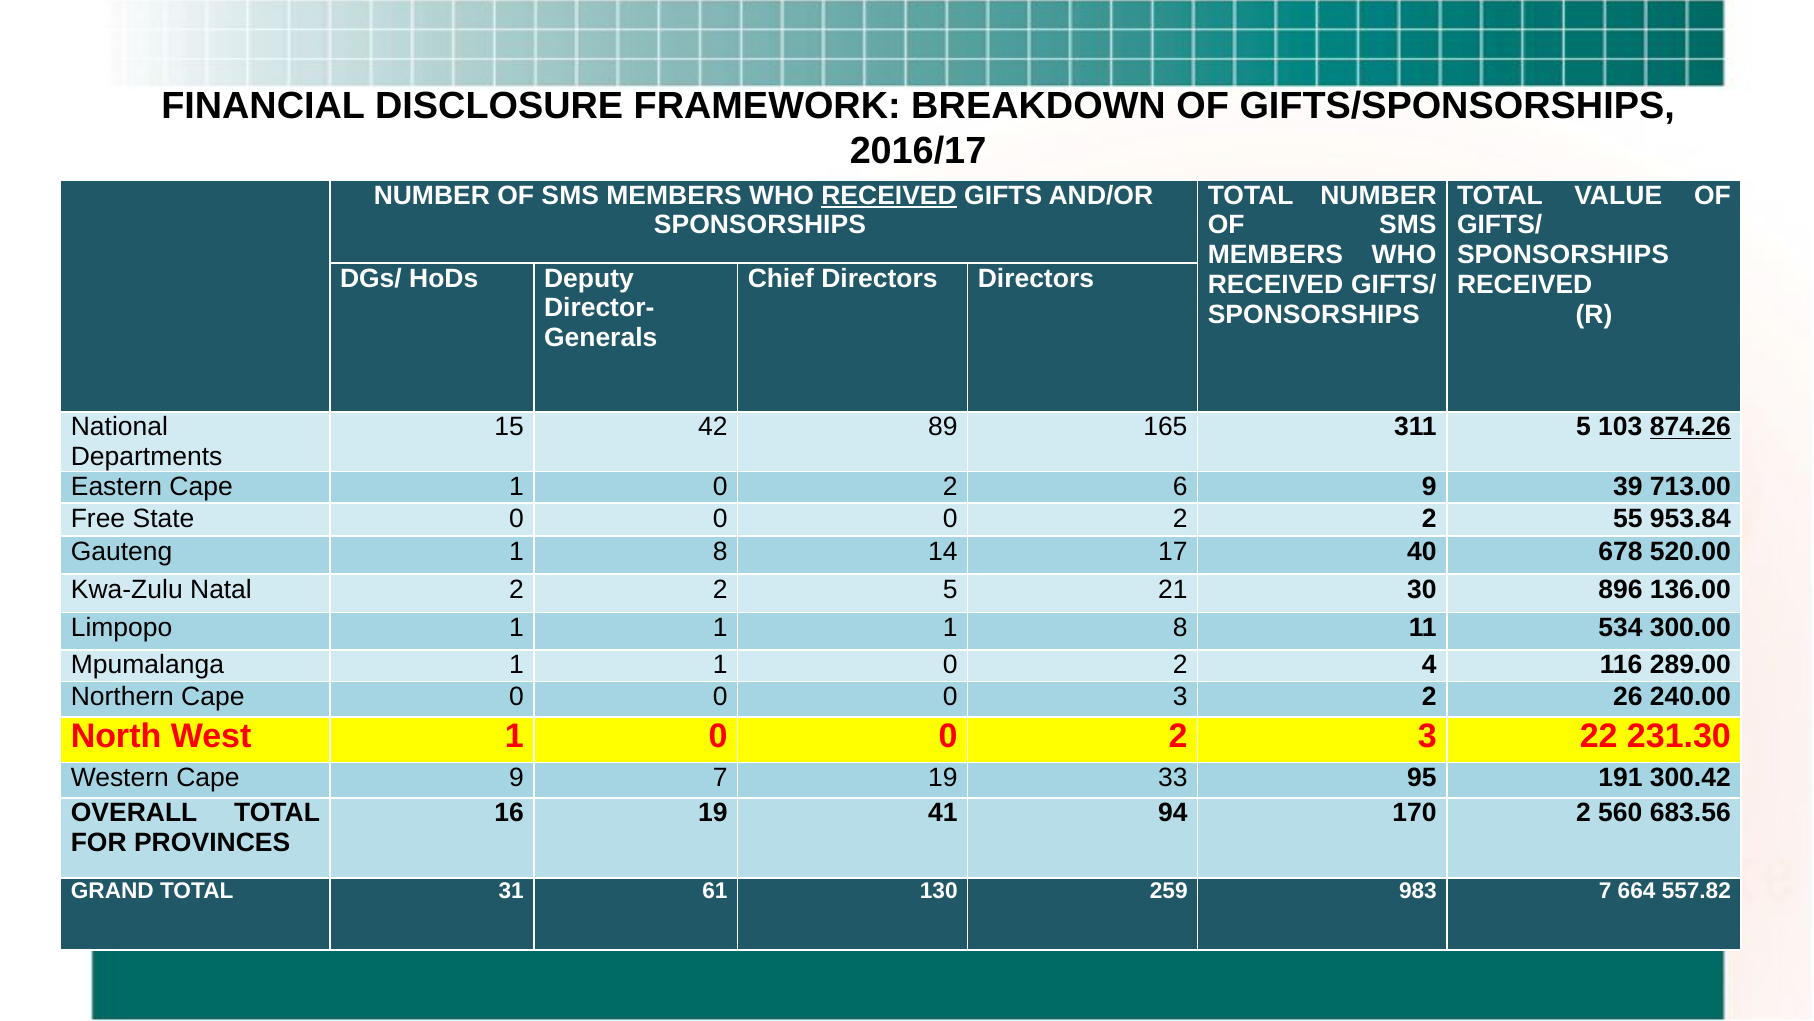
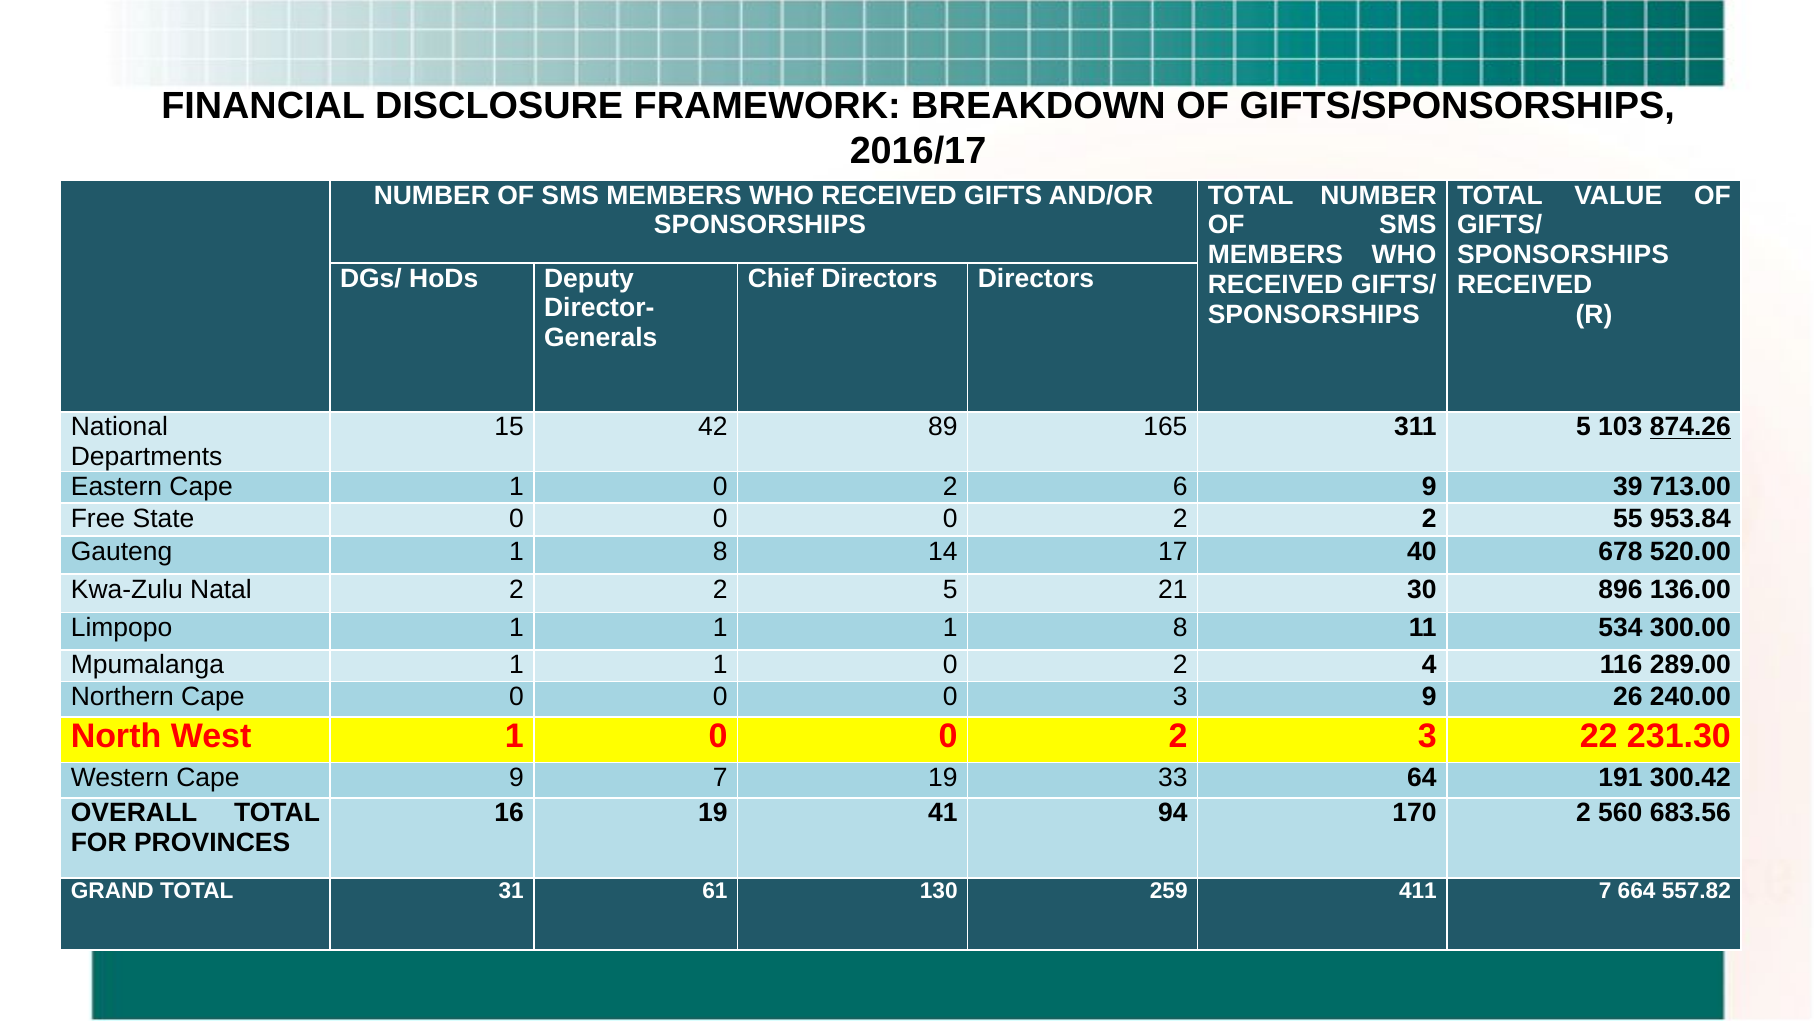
RECEIVED at (889, 195) underline: present -> none
3 2: 2 -> 9
95: 95 -> 64
983: 983 -> 411
